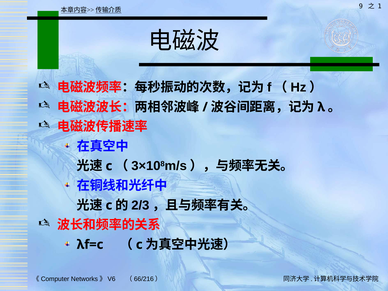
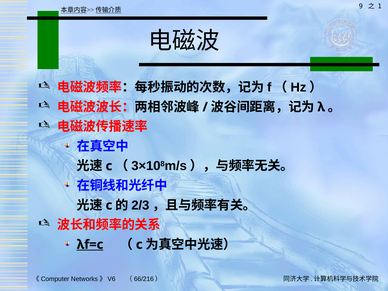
λf=c underline: none -> present
